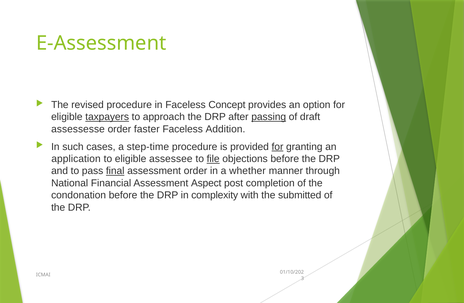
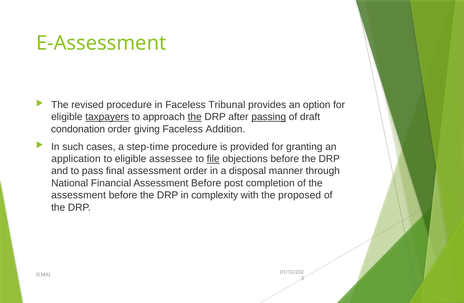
Concept: Concept -> Tribunal
the at (195, 117) underline: none -> present
assessesse: assessesse -> condonation
faster: faster -> giving
for at (277, 147) underline: present -> none
final underline: present -> none
whether: whether -> disposal
Aspect at (206, 183): Aspect -> Before
condonation at (79, 195): condonation -> assessment
submitted: submitted -> proposed
